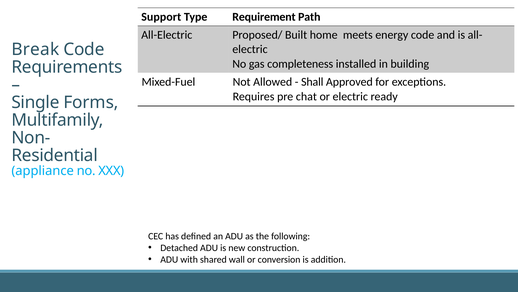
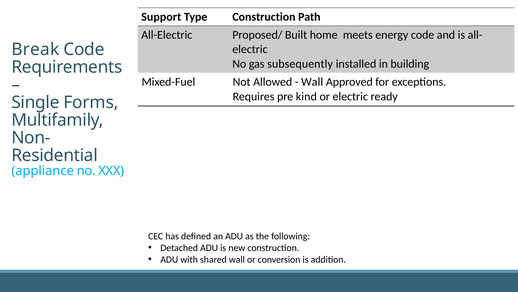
Type Requirement: Requirement -> Construction
completeness: completeness -> subsequently
Shall at (312, 82): Shall -> Wall
chat: chat -> kind
